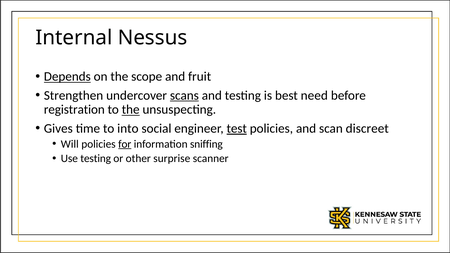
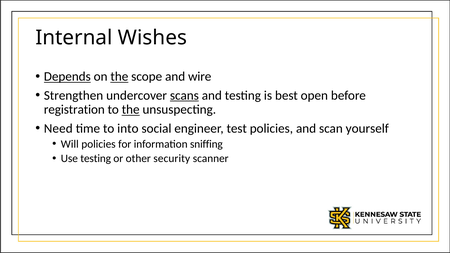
Nessus: Nessus -> Wishes
the at (119, 77) underline: none -> present
fruit: fruit -> wire
need: need -> open
Gives: Gives -> Need
test underline: present -> none
discreet: discreet -> yourself
for underline: present -> none
surprise: surprise -> security
